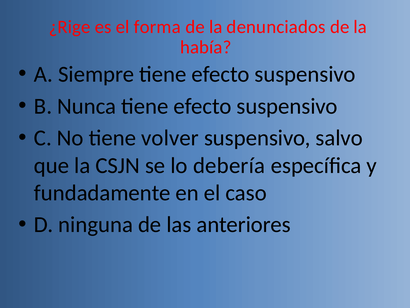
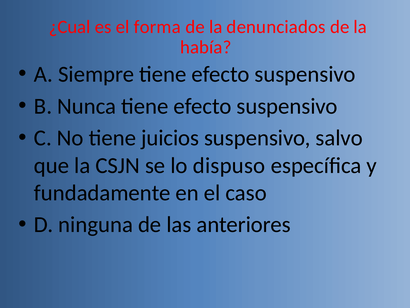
¿Rige: ¿Rige -> ¿Cual
volver: volver -> juicios
debería: debería -> dispuso
